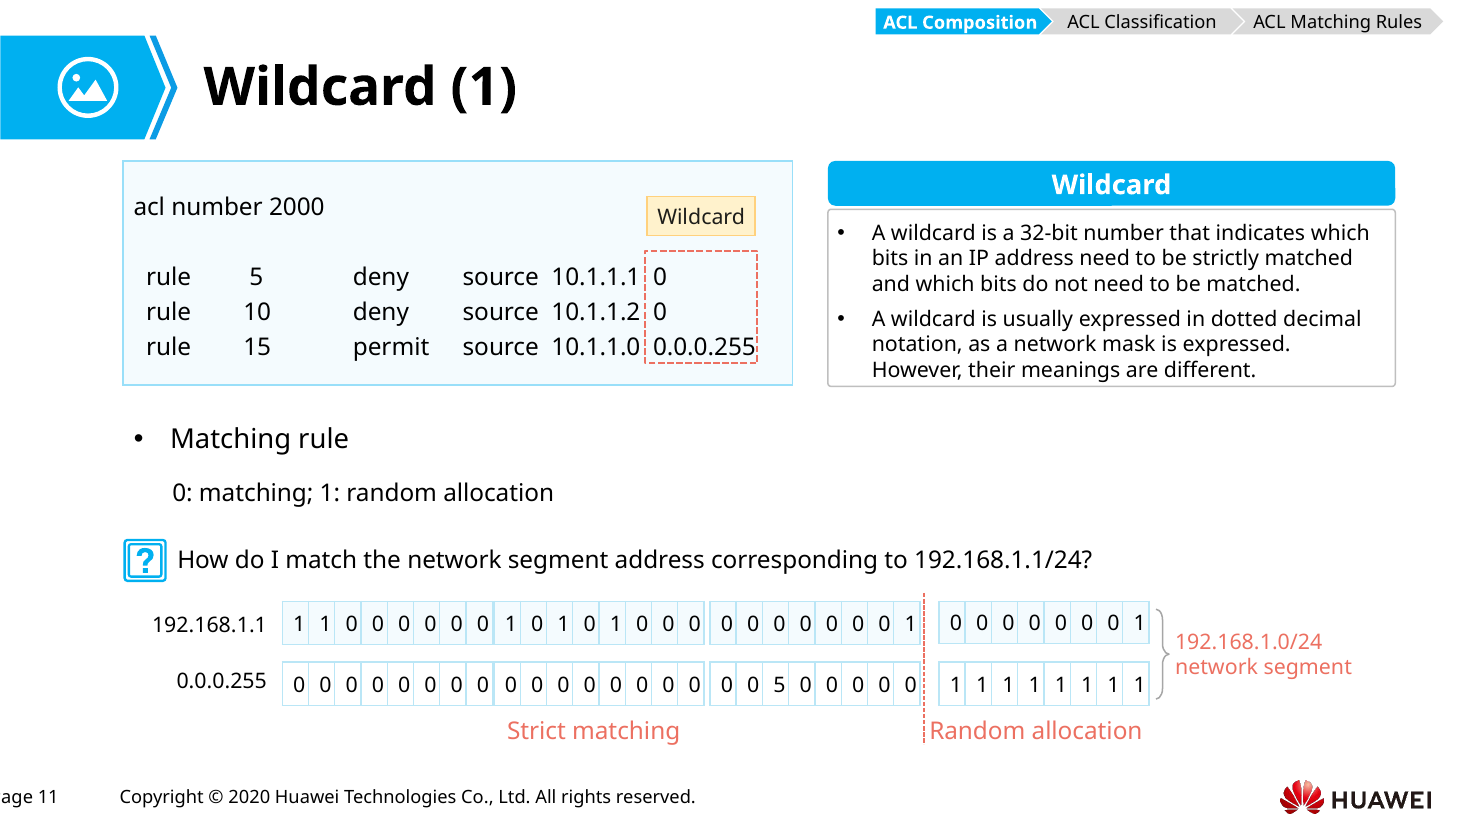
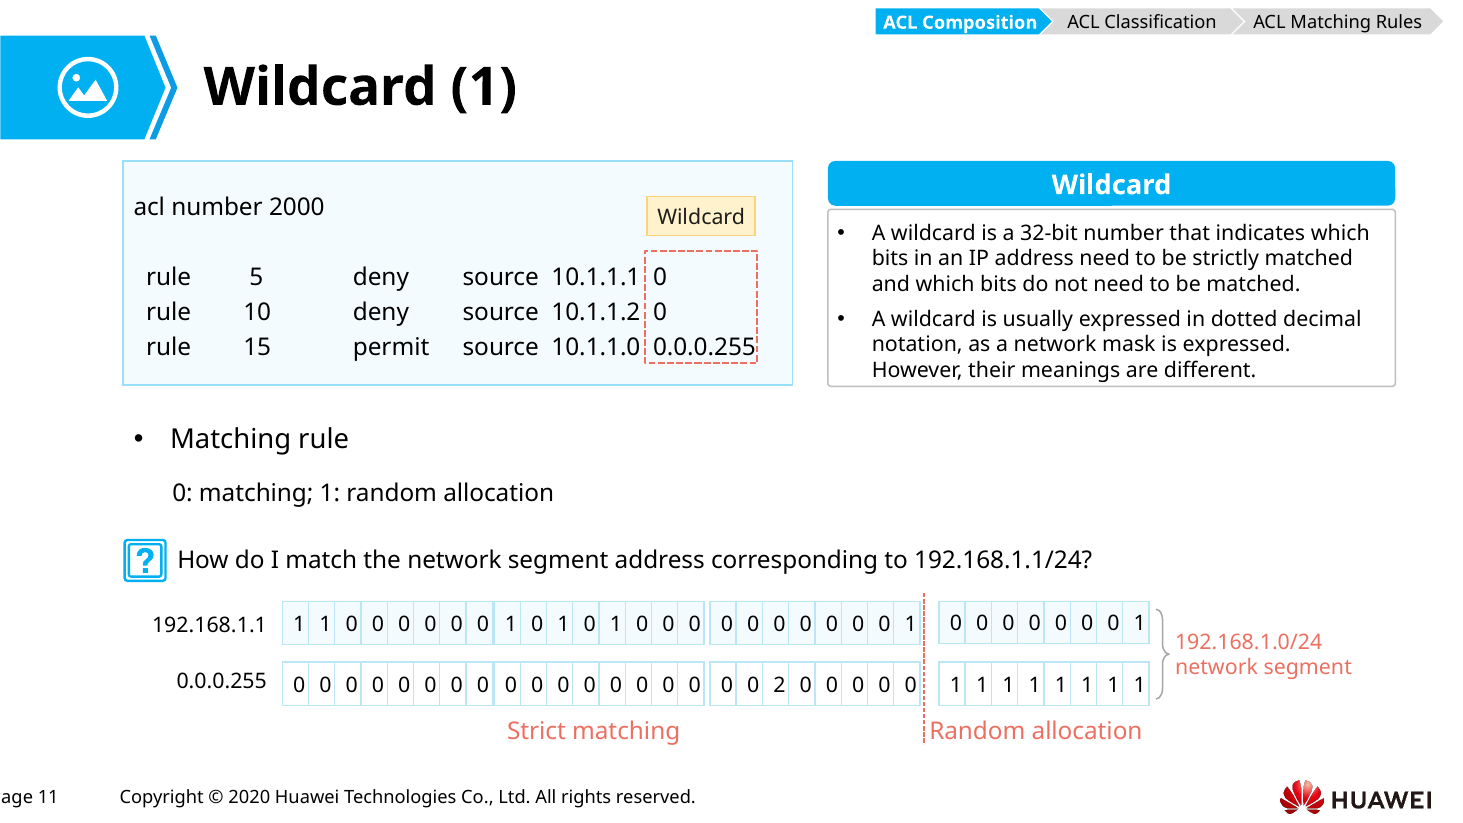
0 5: 5 -> 2
